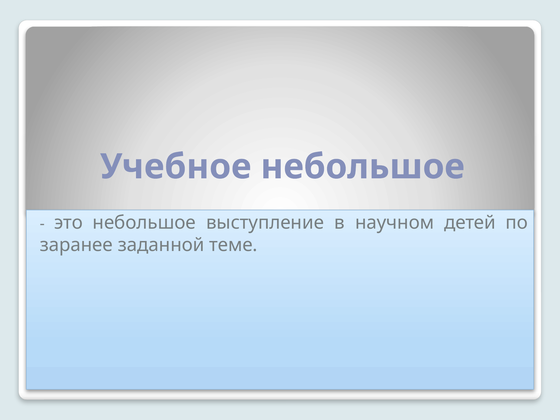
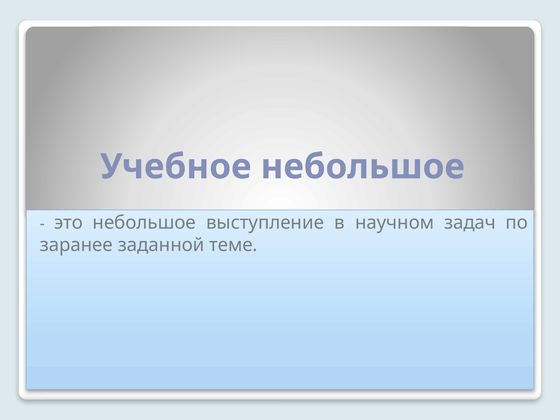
детей: детей -> задач
